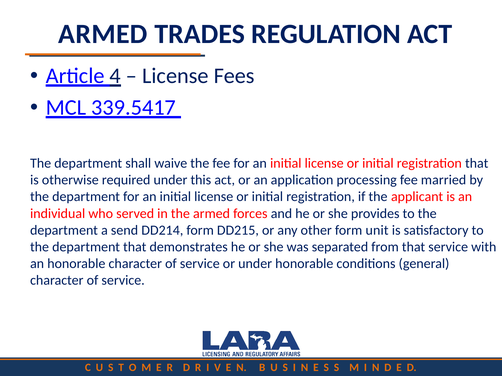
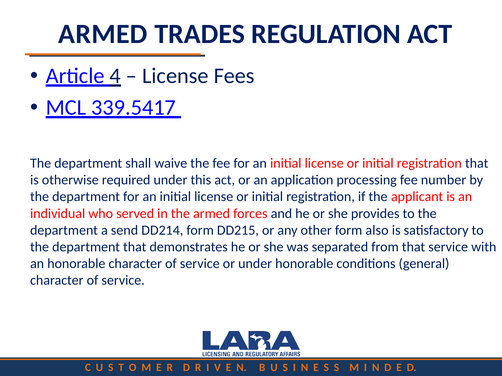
married: married -> number
unit: unit -> also
